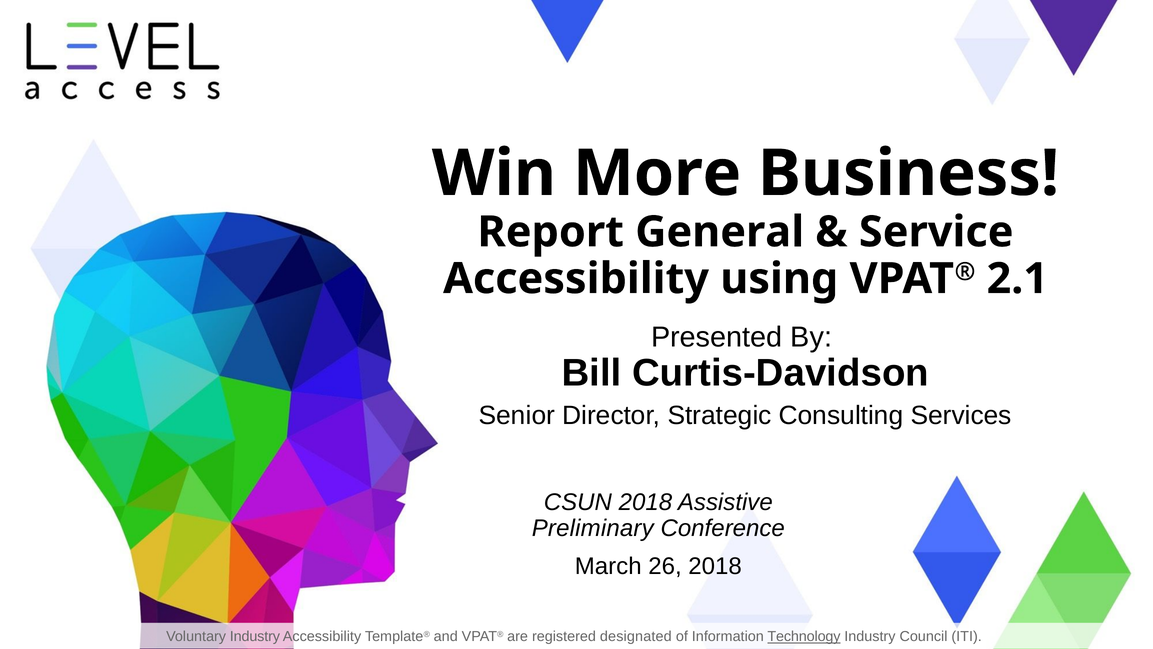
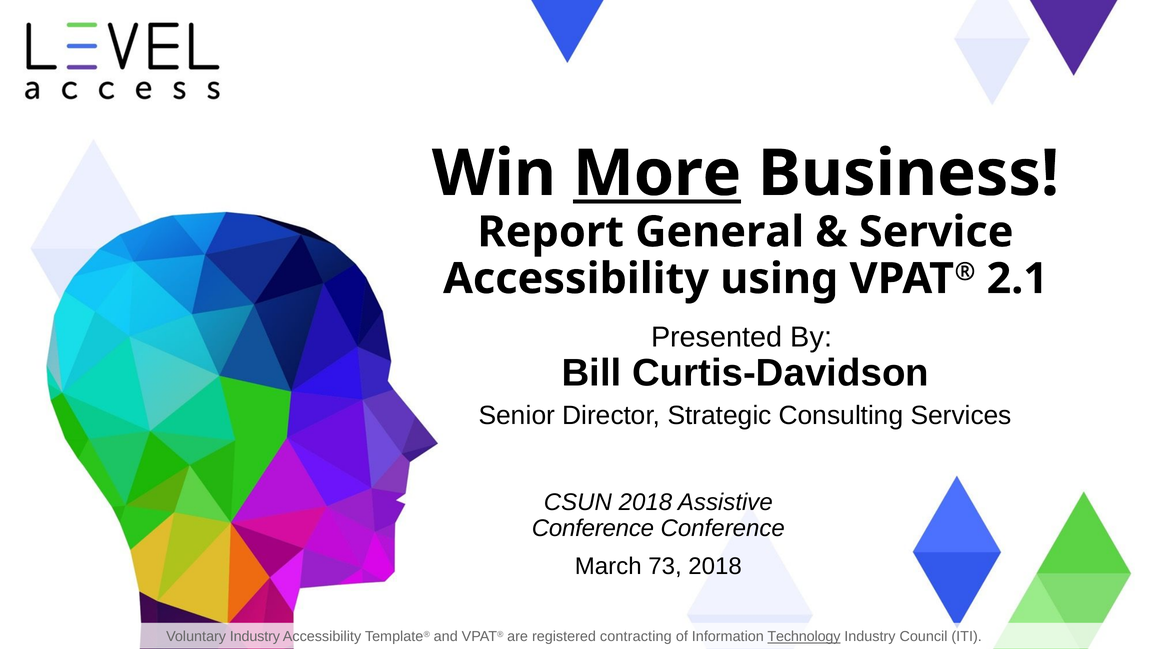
More underline: none -> present
Preliminary at (593, 528): Preliminary -> Conference
26: 26 -> 73
designated: designated -> contracting
